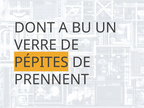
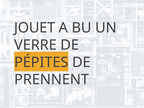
DONT: DONT -> JOUET
